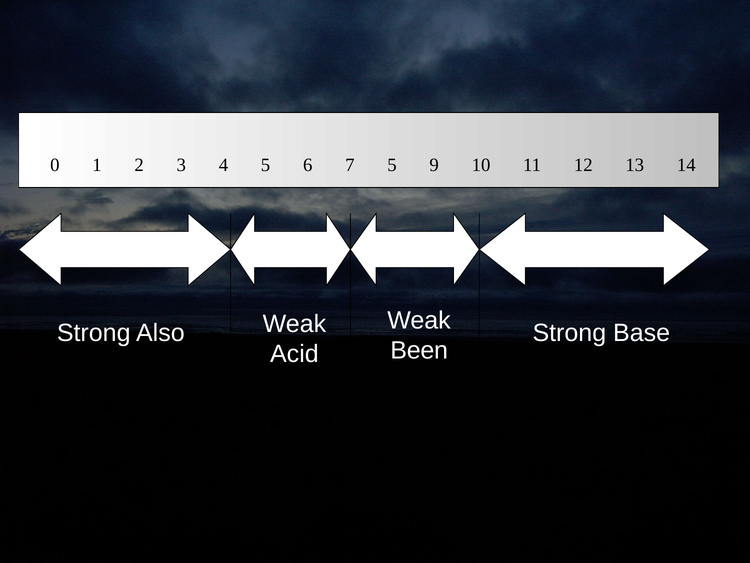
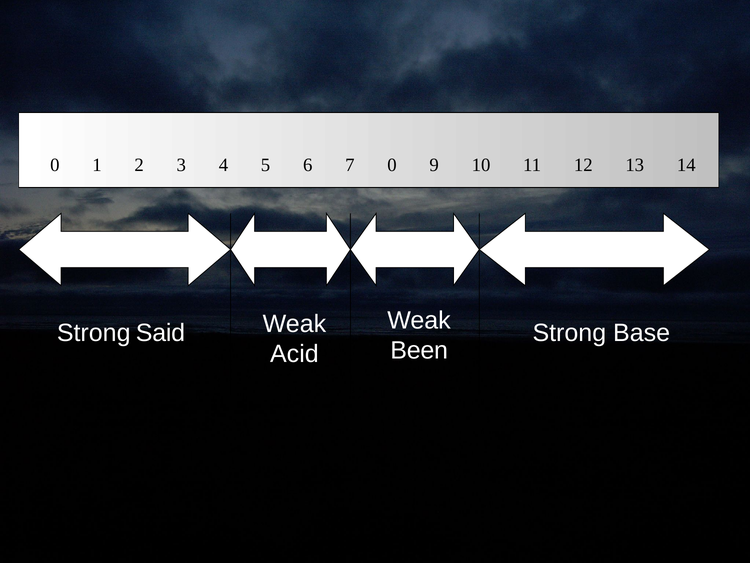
7 5: 5 -> 0
Also: Also -> Said
